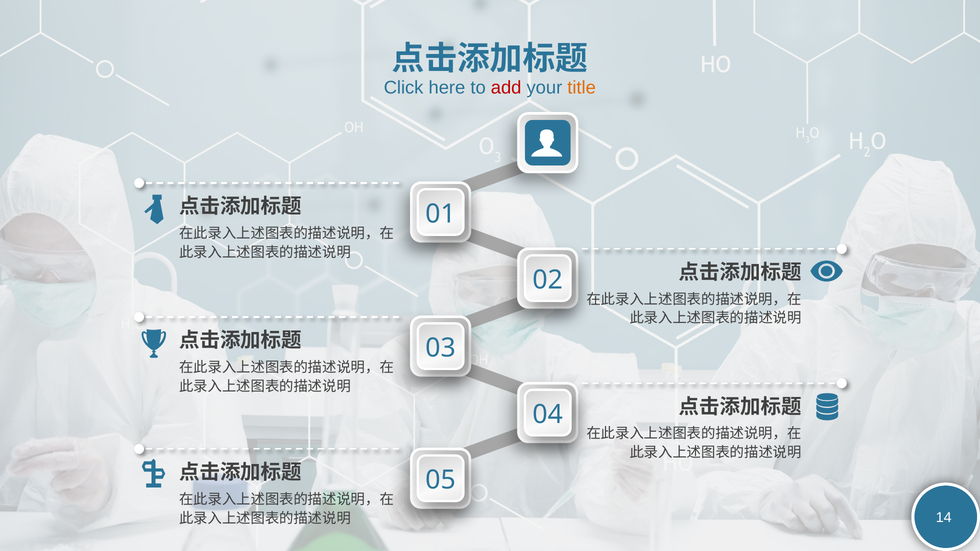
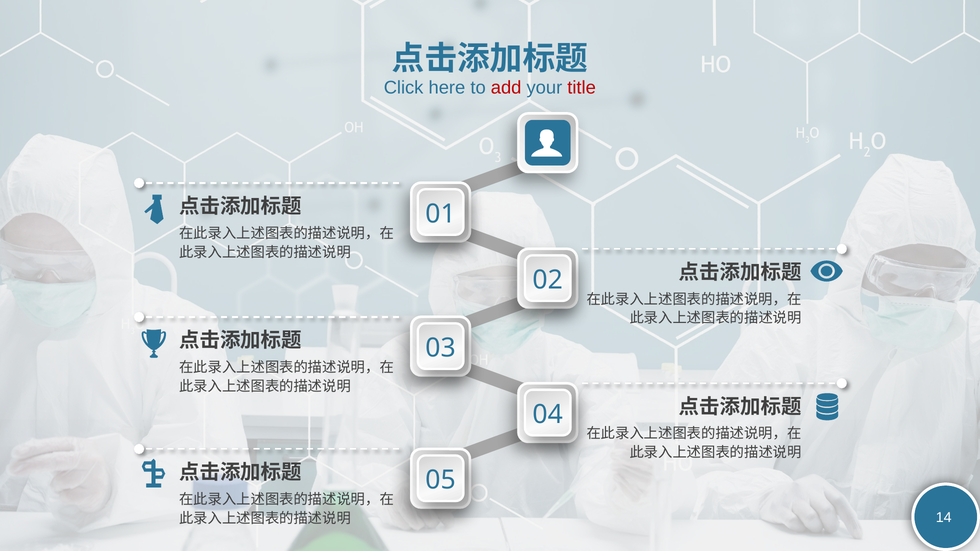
title colour: orange -> red
